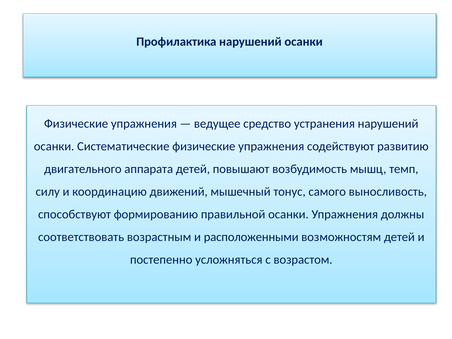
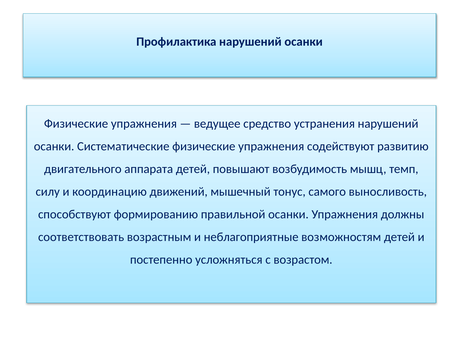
расположенными: расположенными -> неблагоприятные
